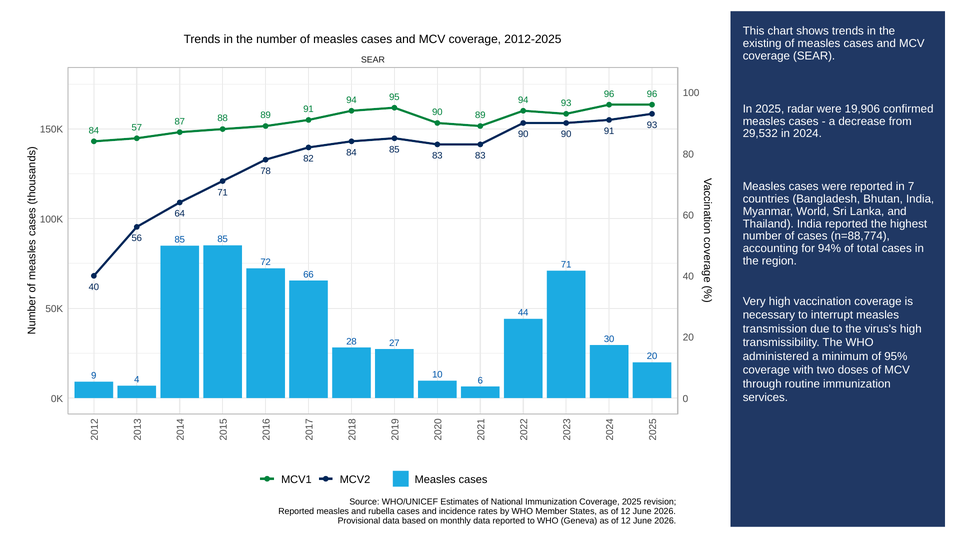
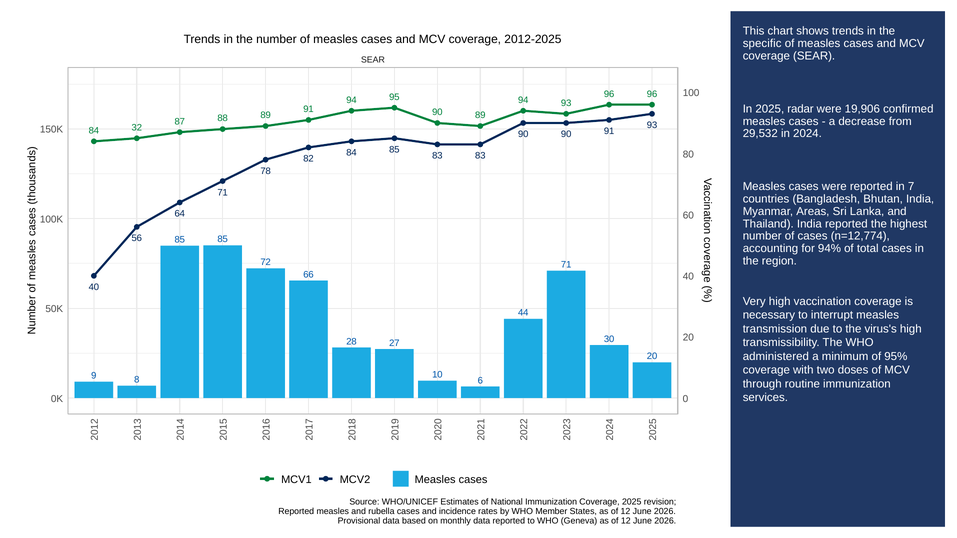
existing: existing -> specific
57: 57 -> 32
World: World -> Areas
n=88,774: n=88,774 -> n=12,774
9 4: 4 -> 8
